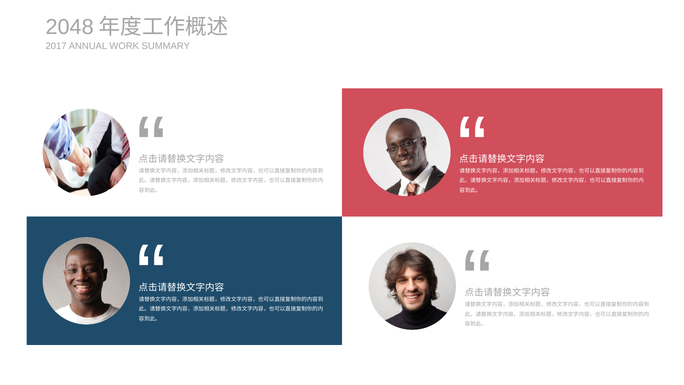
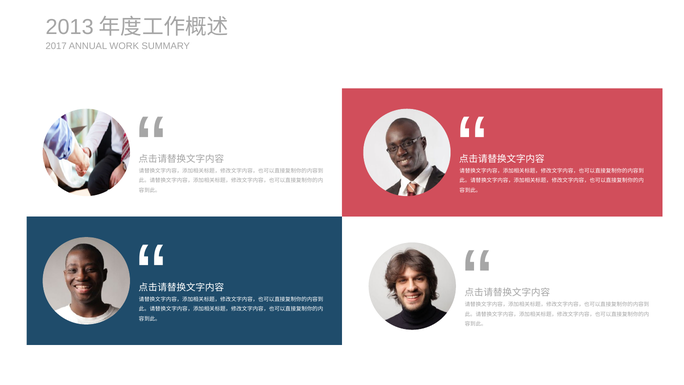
2048: 2048 -> 2013
